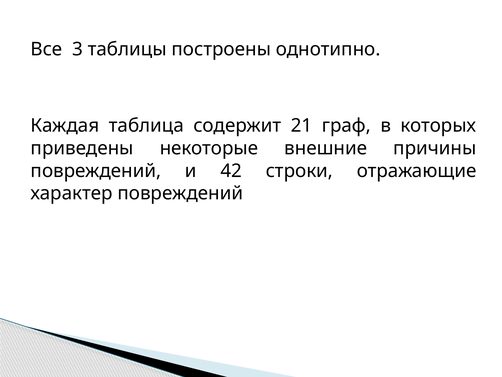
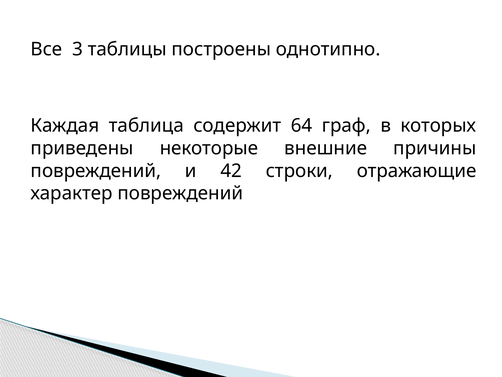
21: 21 -> 64
